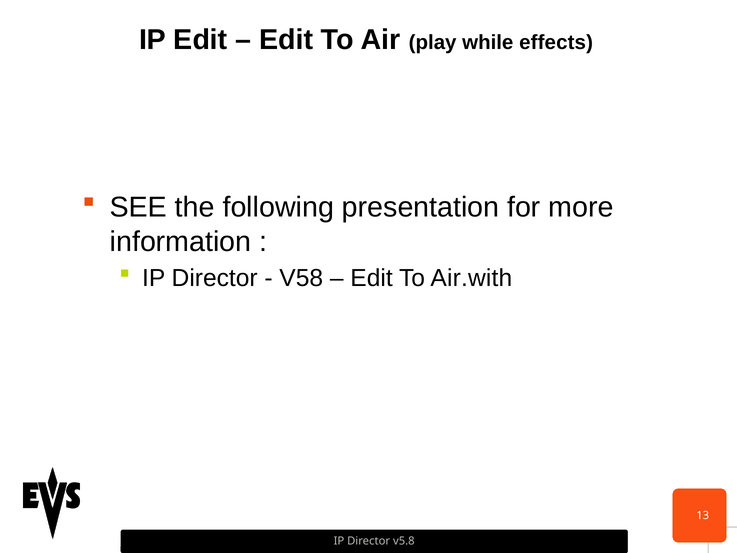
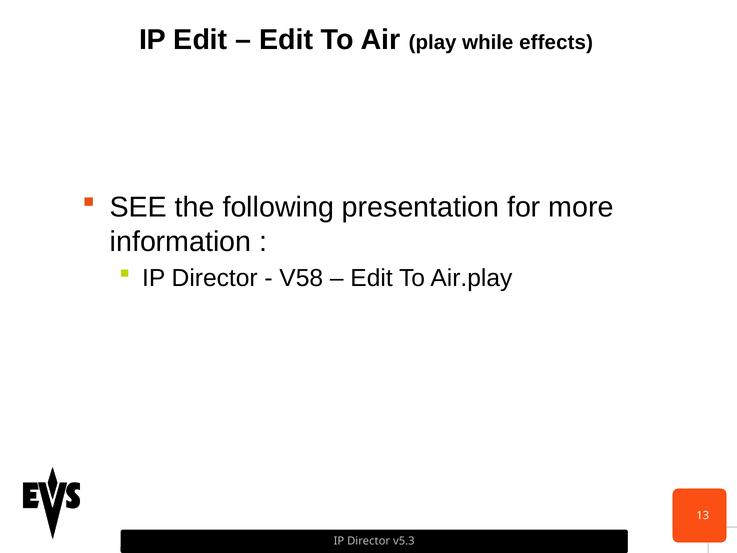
Air.with: Air.with -> Air.play
v5.8: v5.8 -> v5.3
